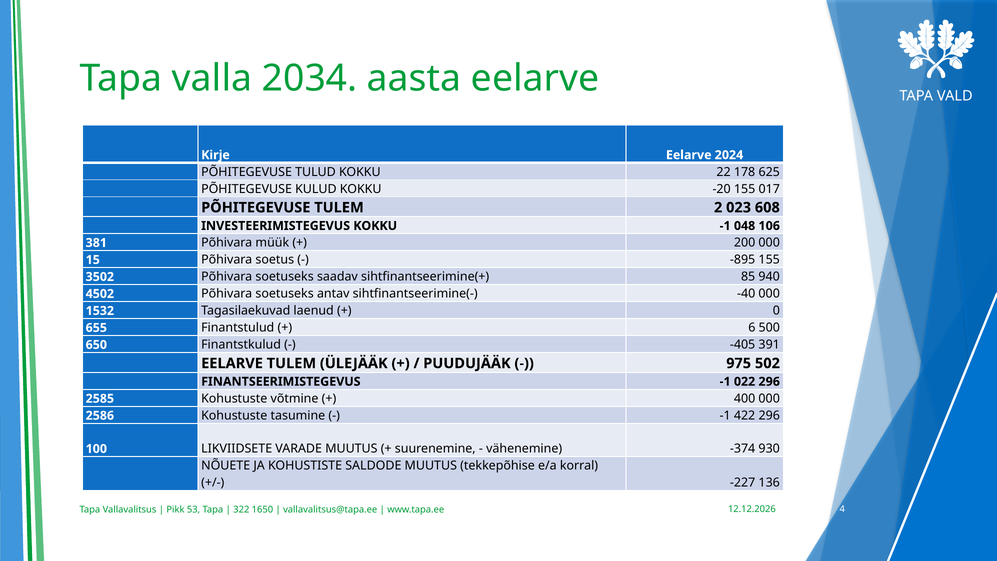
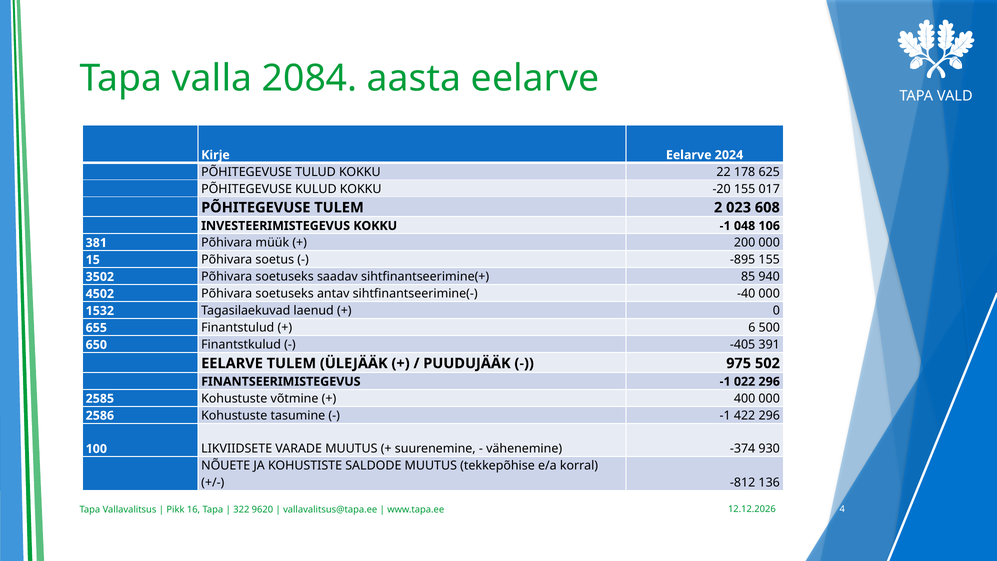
2034: 2034 -> 2084
-227: -227 -> -812
53: 53 -> 16
1650: 1650 -> 9620
